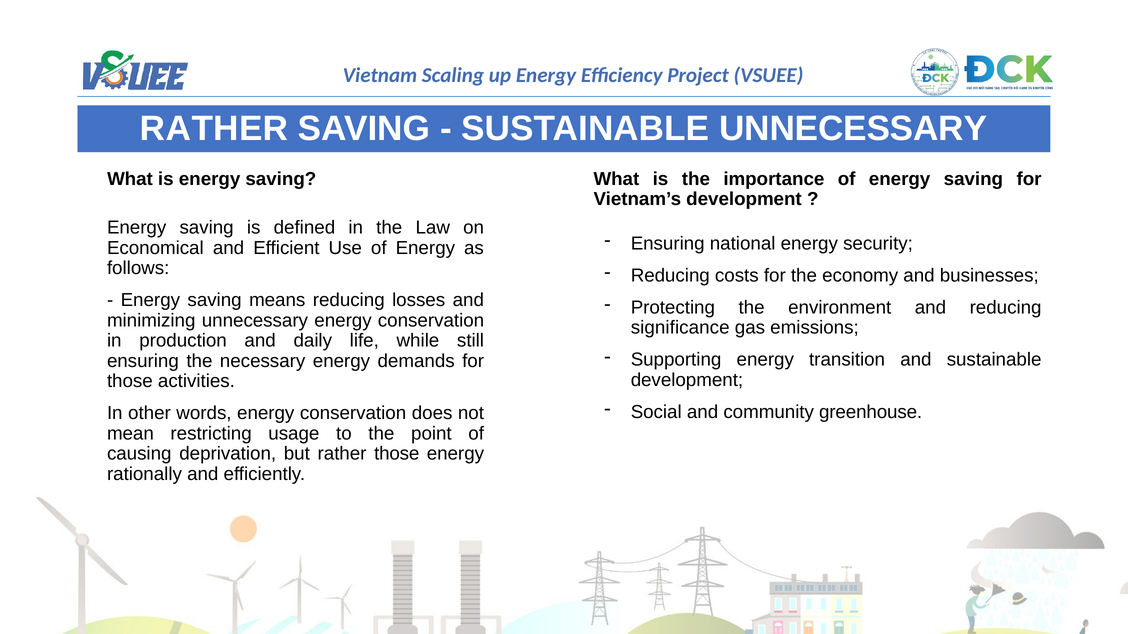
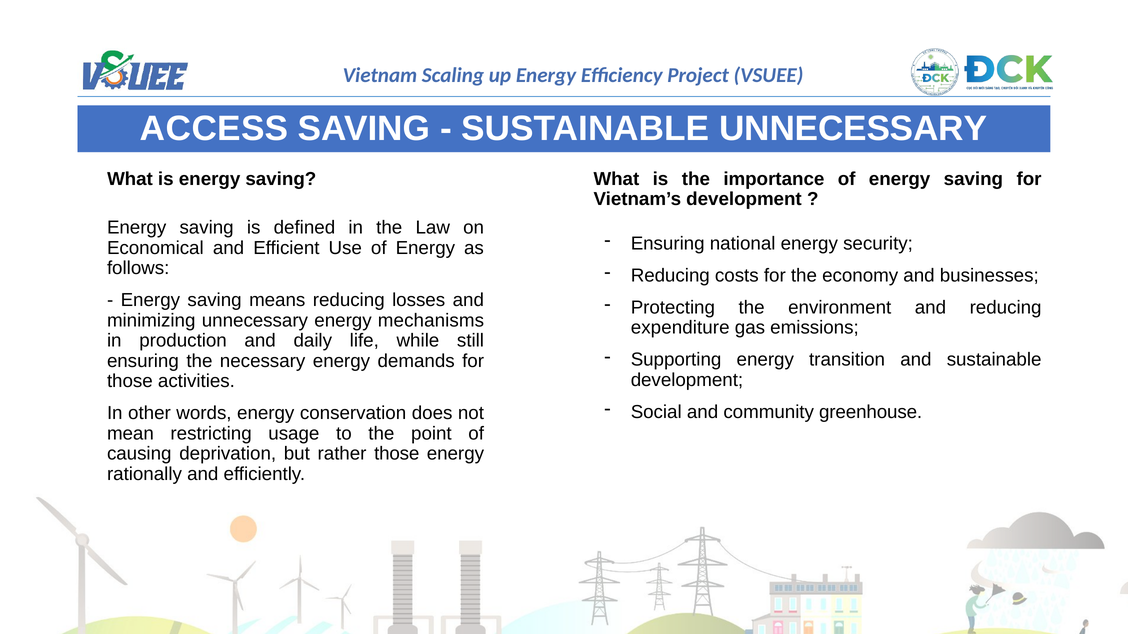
RATHER at (214, 129): RATHER -> ACCESS
unnecessary energy conservation: conservation -> mechanisms
significance: significance -> expenditure
